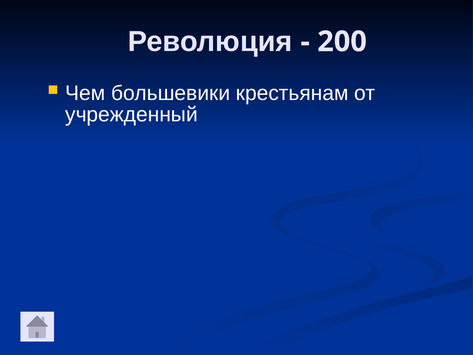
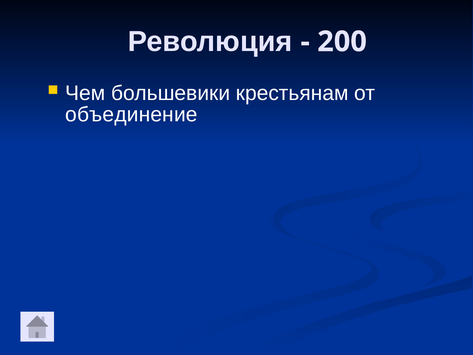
учрежденный: учрежденный -> объединение
